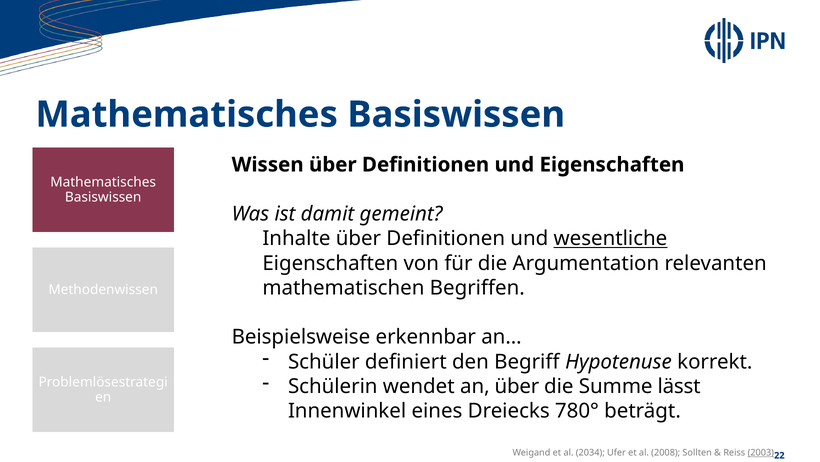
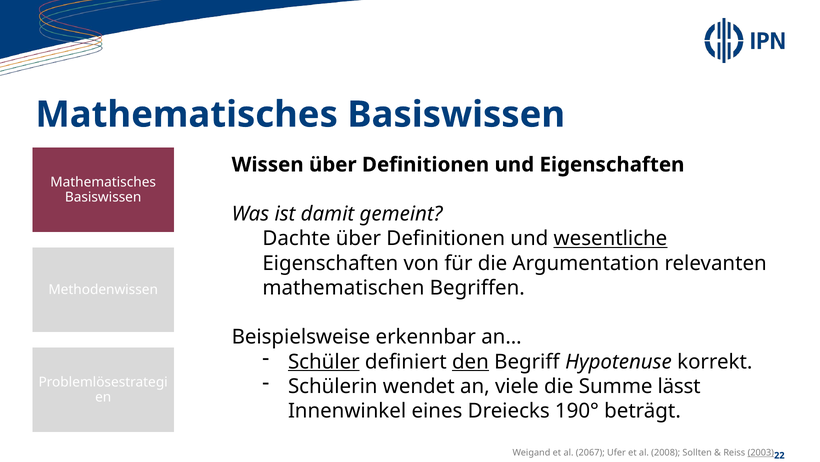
Inhalte: Inhalte -> Dachte
Schüler underline: none -> present
den underline: none -> present
an über: über -> viele
780°: 780° -> 190°
2034: 2034 -> 2067
